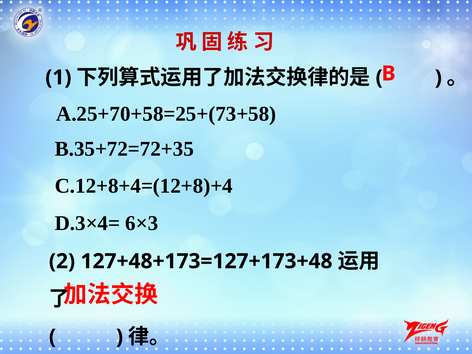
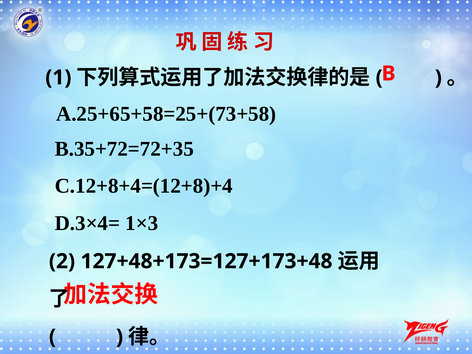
A.25+70+58=25+(73+58: A.25+70+58=25+(73+58 -> A.25+65+58=25+(73+58
6×3: 6×3 -> 1×3
